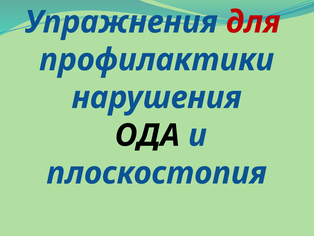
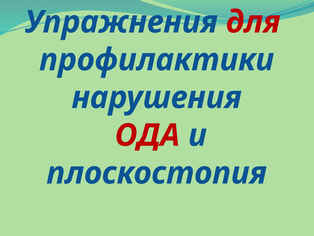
ОДА colour: black -> red
